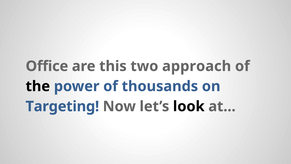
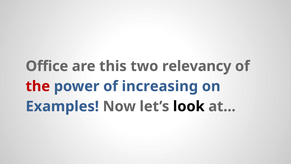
approach: approach -> relevancy
the colour: black -> red
thousands: thousands -> increasing
Targeting: Targeting -> Examples
